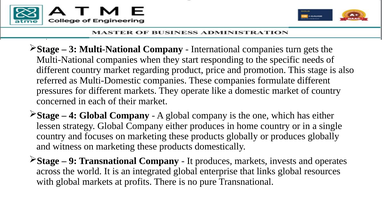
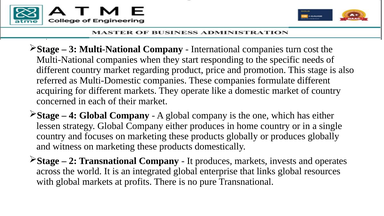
gets: gets -> cost
pressures: pressures -> acquiring
9: 9 -> 2
